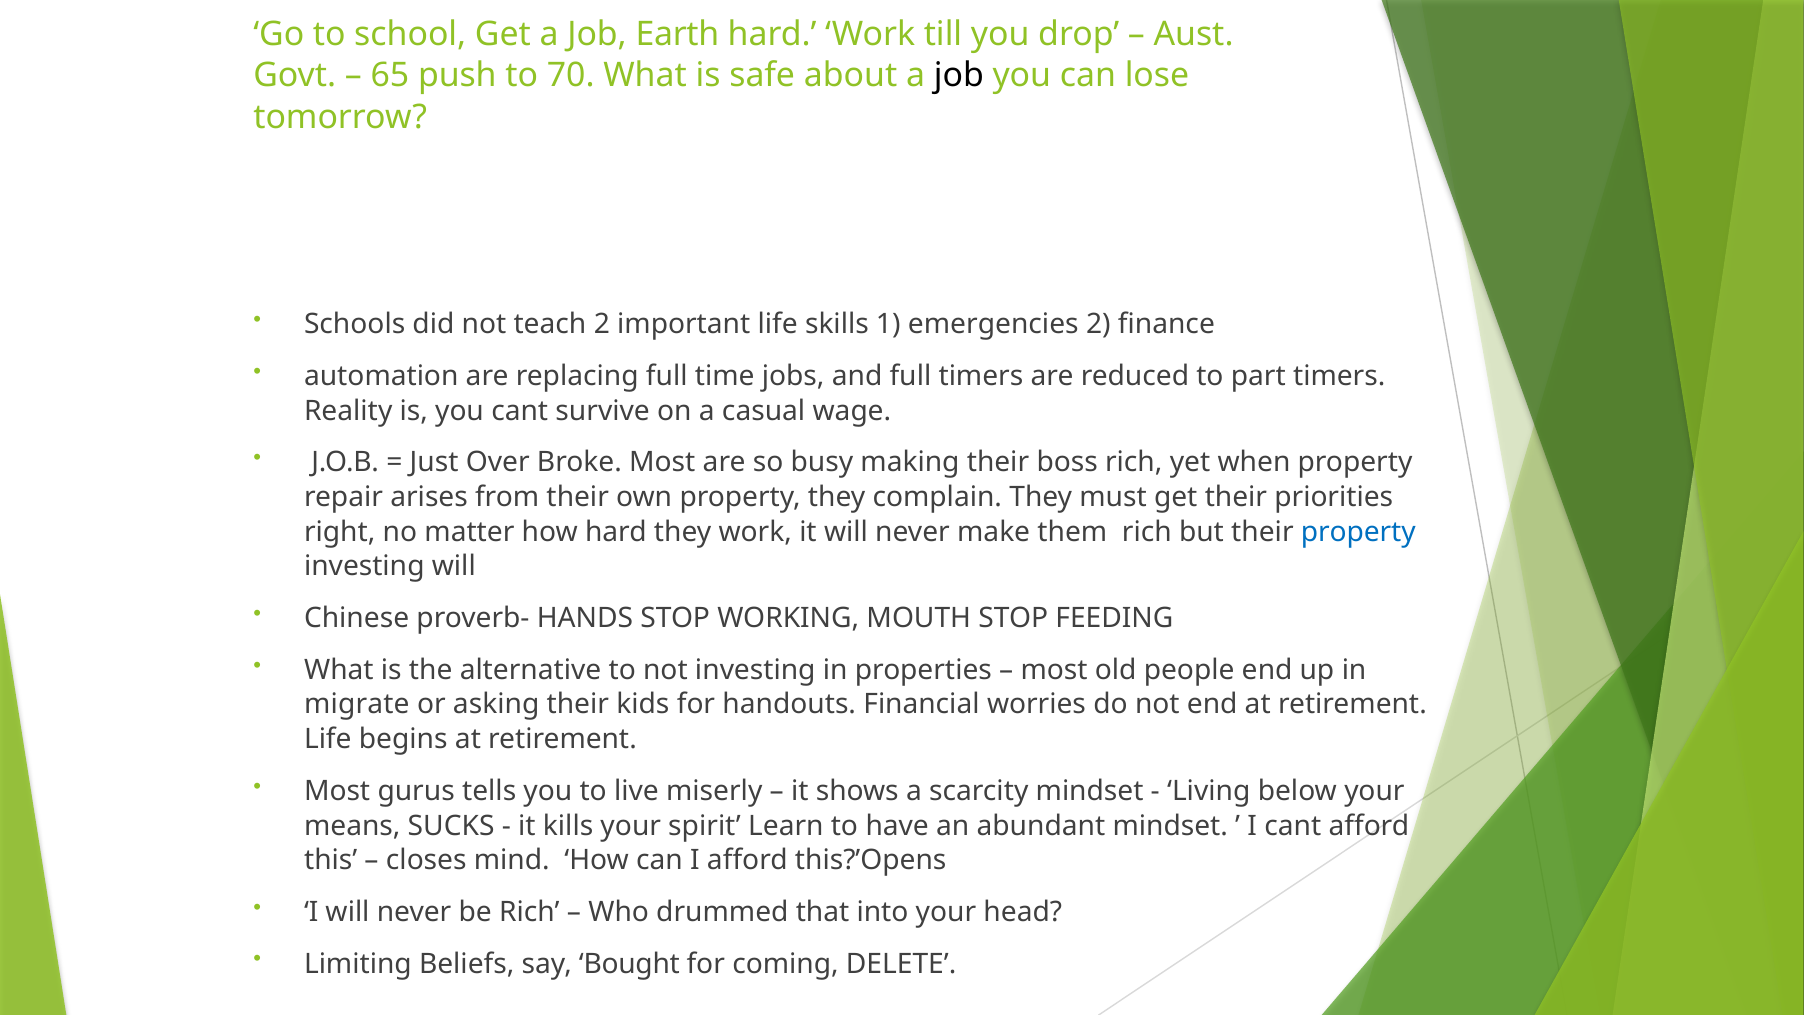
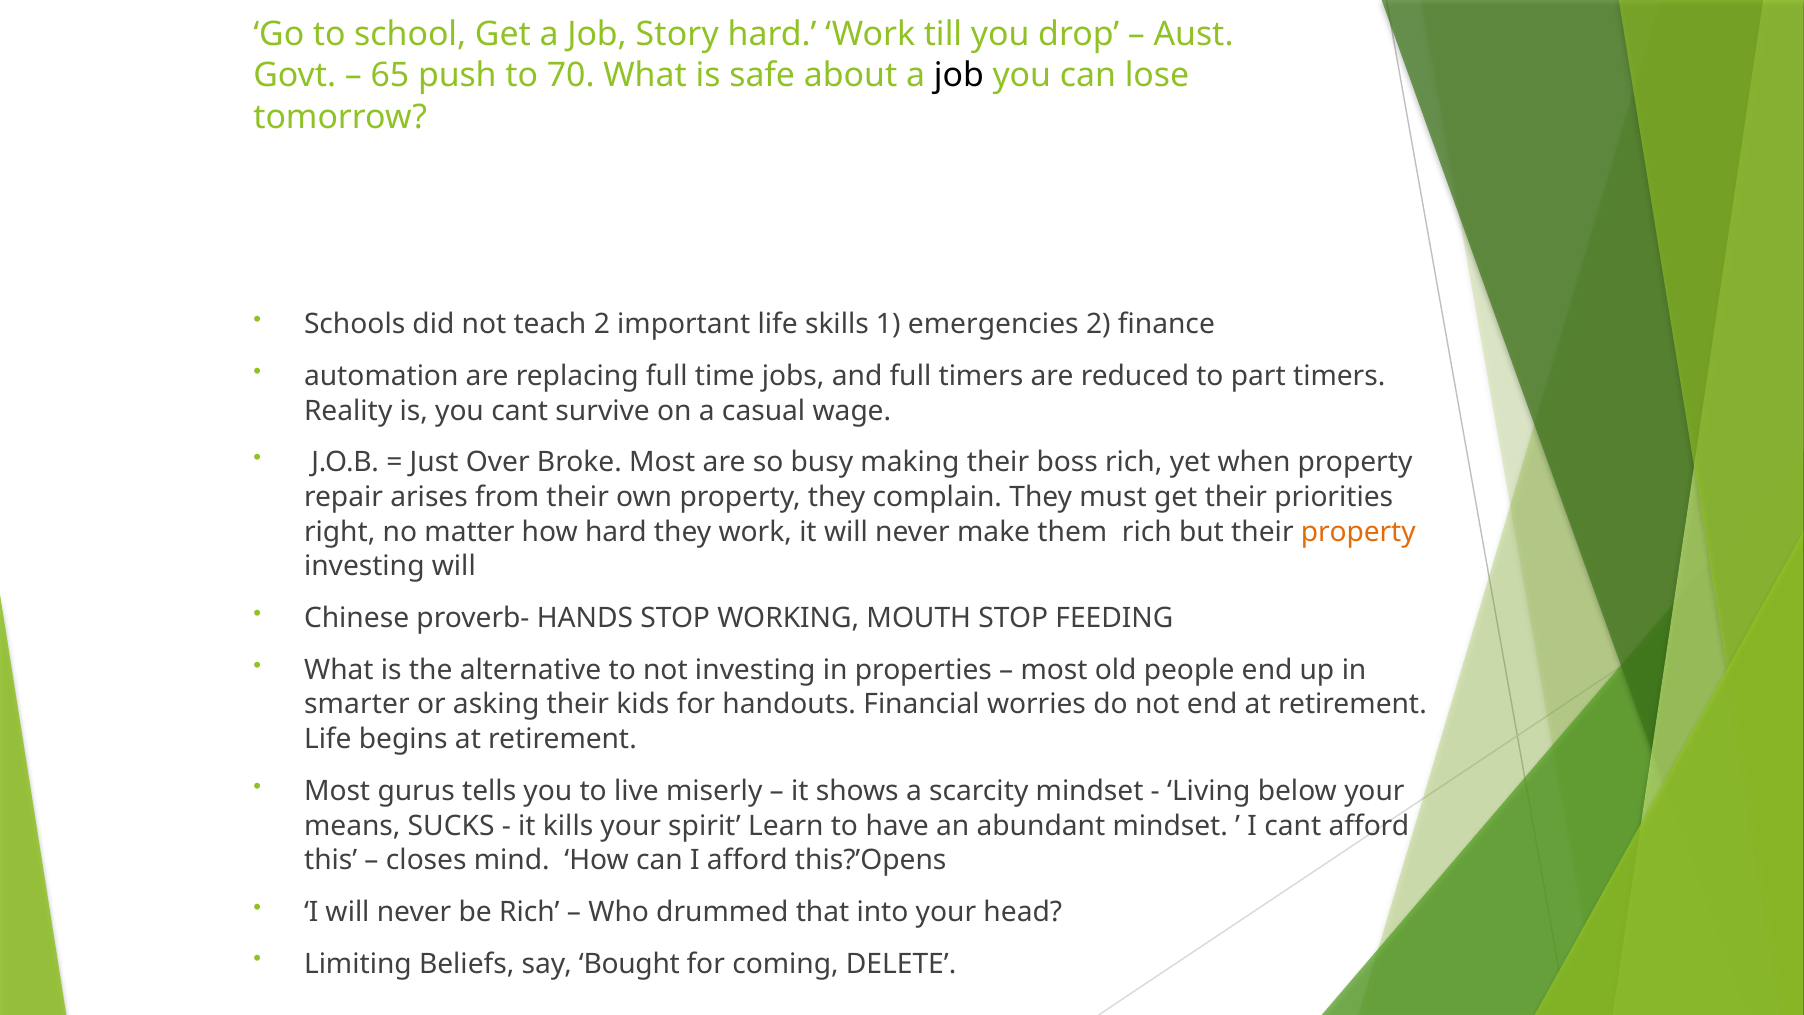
Earth: Earth -> Story
property at (1358, 532) colour: blue -> orange
migrate: migrate -> smarter
